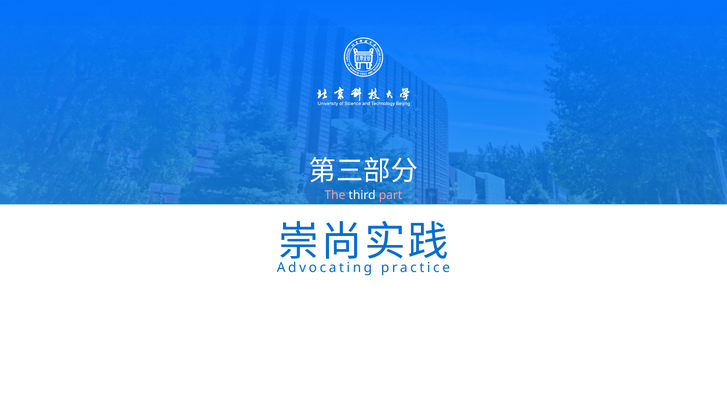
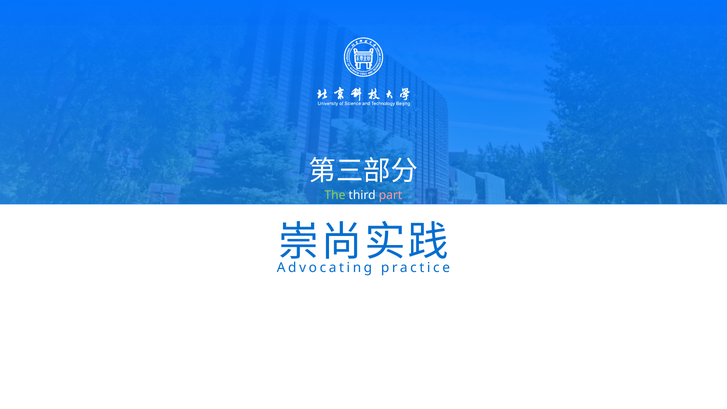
The colour: pink -> light green
